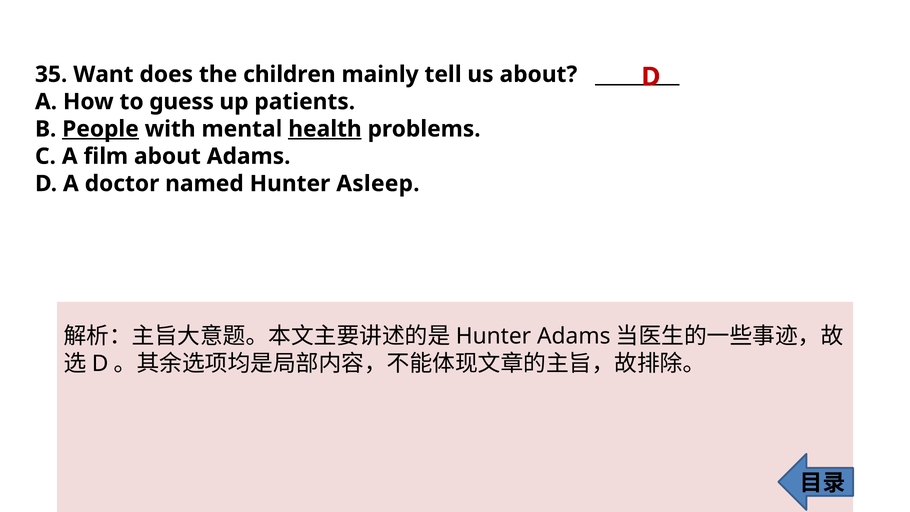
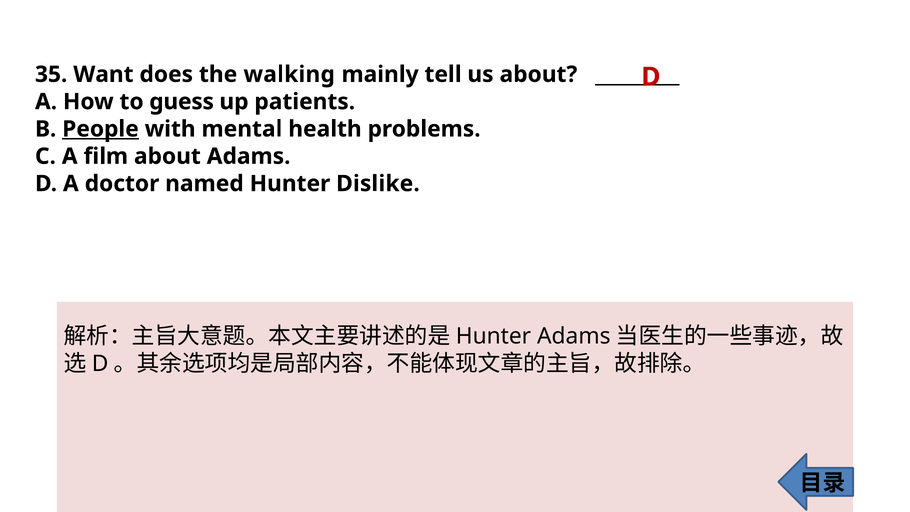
children: children -> walking
health underline: present -> none
Asleep: Asleep -> Dislike
